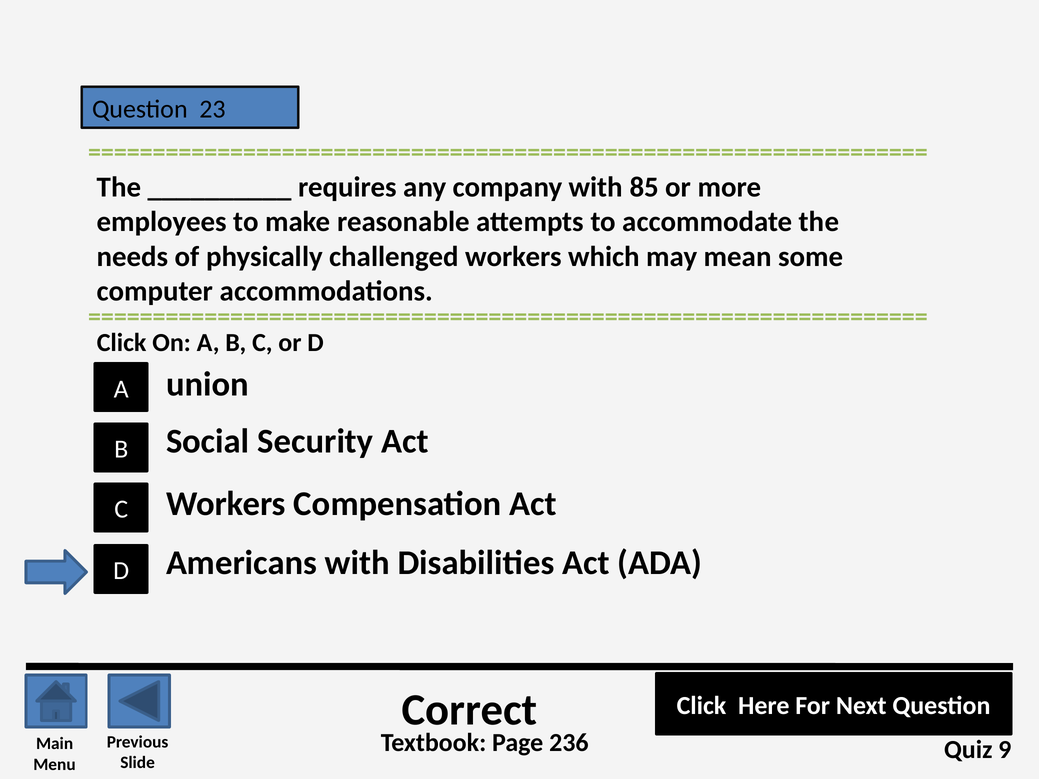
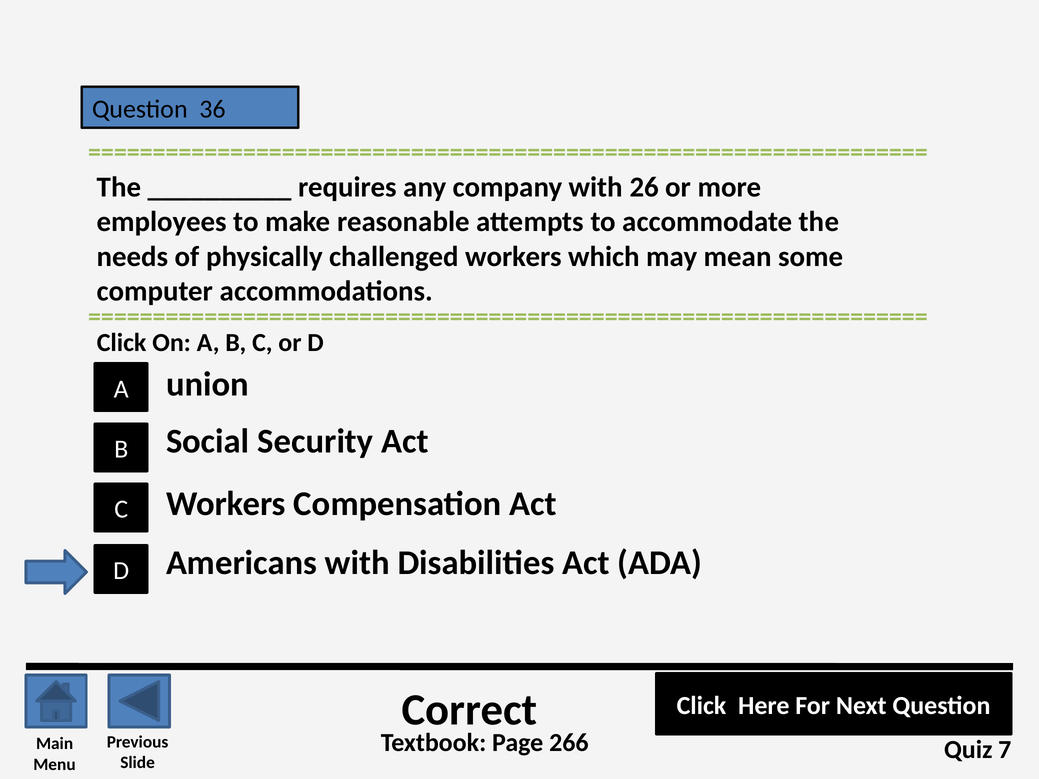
23: 23 -> 36
85: 85 -> 26
236: 236 -> 266
9: 9 -> 7
